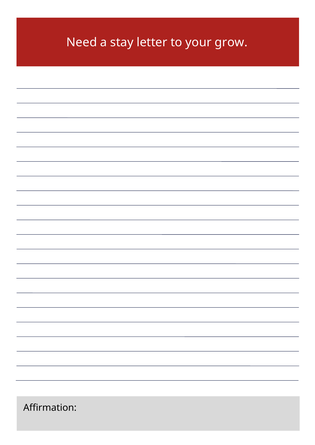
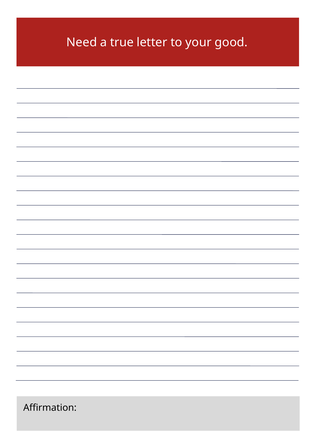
stay: stay -> true
grow: grow -> good
